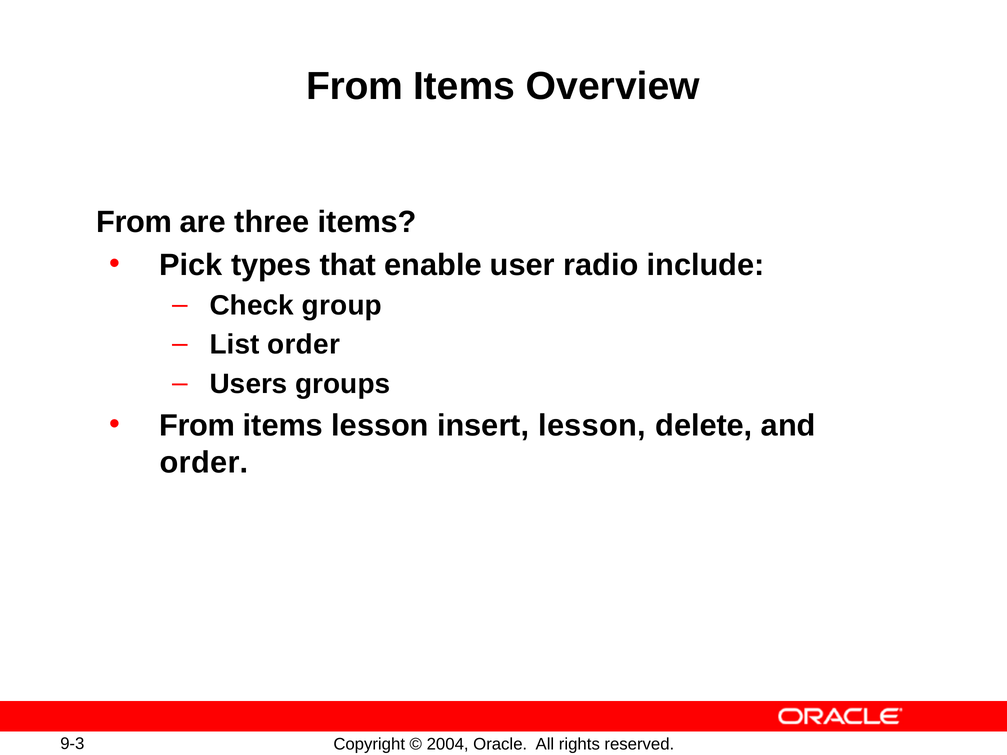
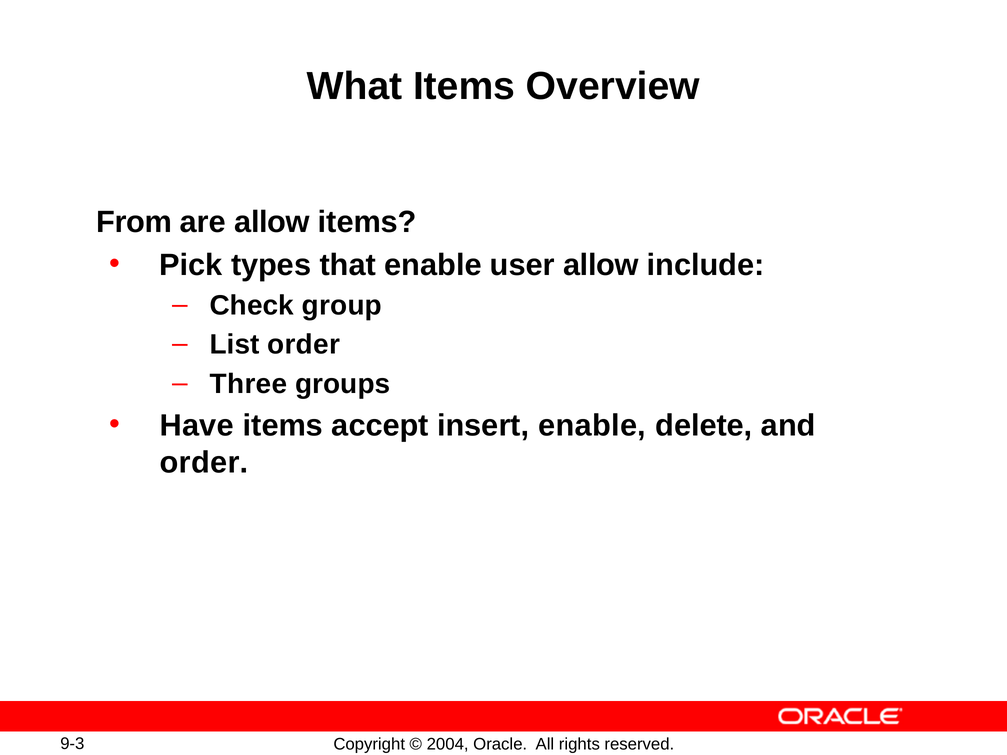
From at (355, 86): From -> What
are three: three -> allow
user radio: radio -> allow
Users: Users -> Three
From at (197, 426): From -> Have
items lesson: lesson -> accept
insert lesson: lesson -> enable
